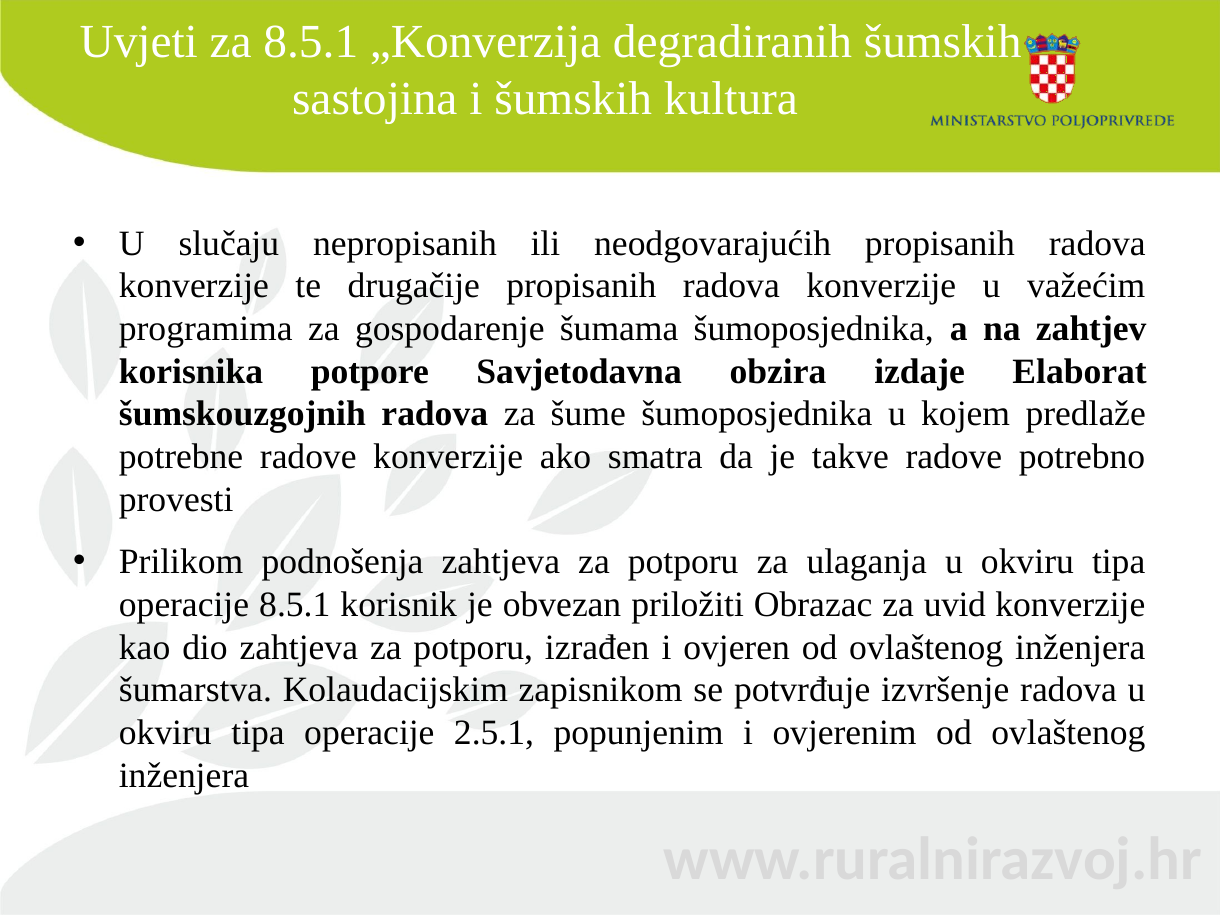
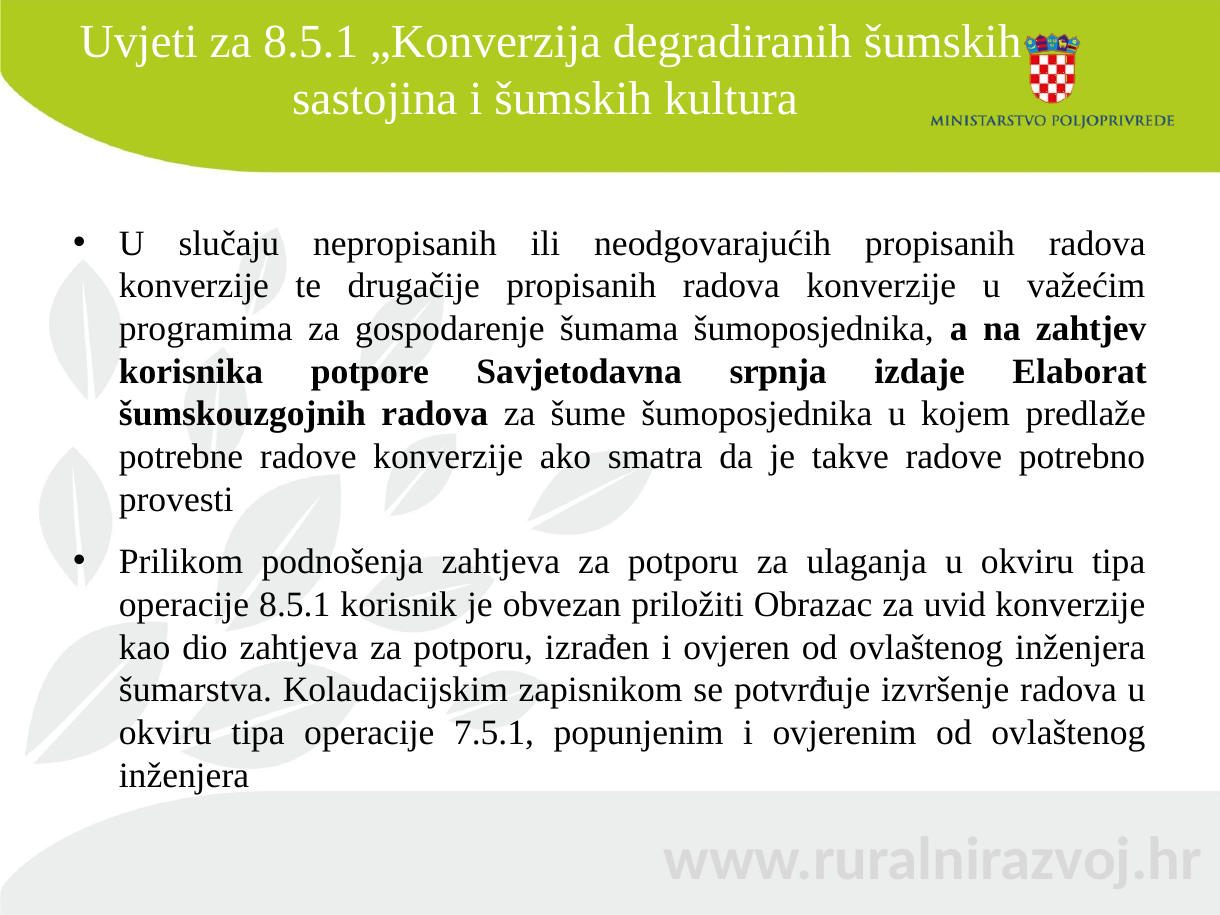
obzira: obzira -> srpnja
2.5.1: 2.5.1 -> 7.5.1
